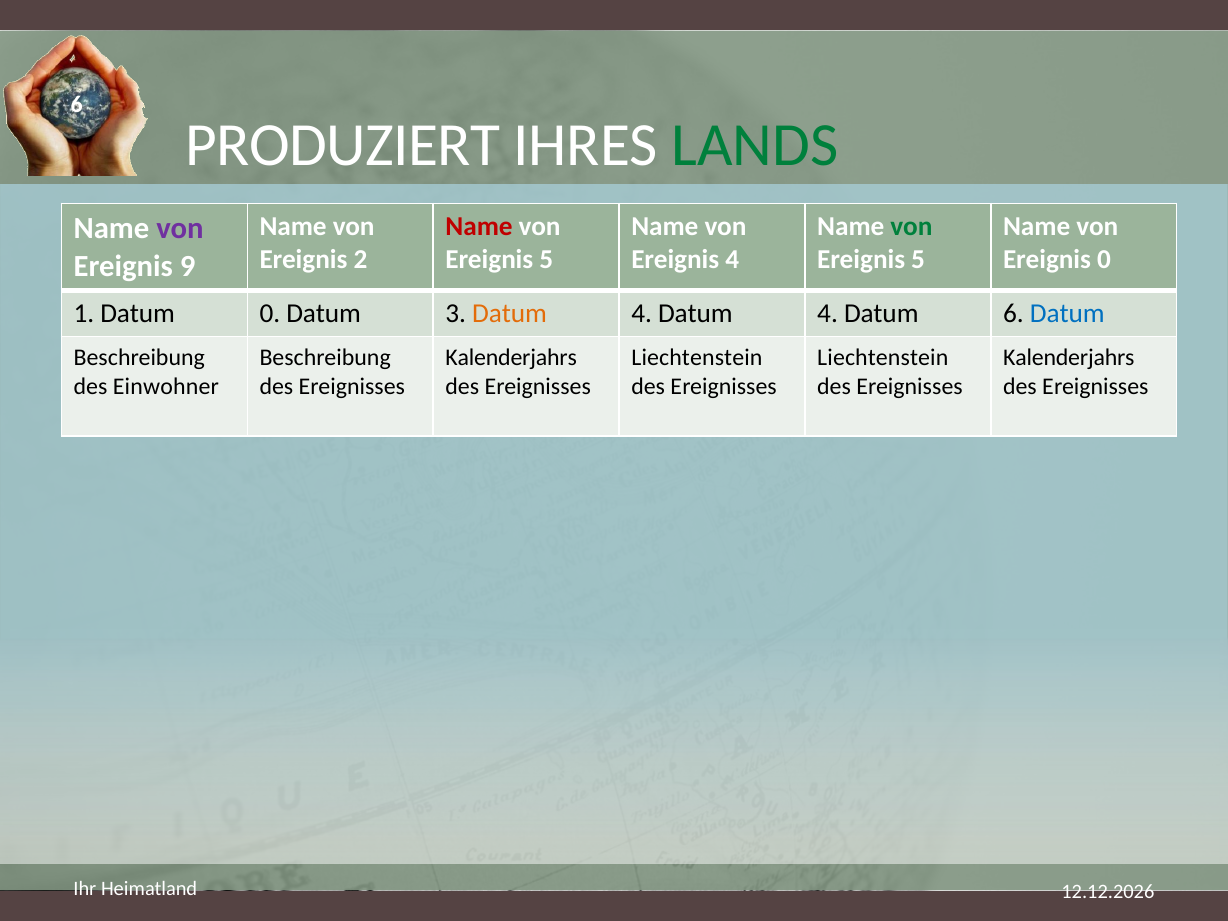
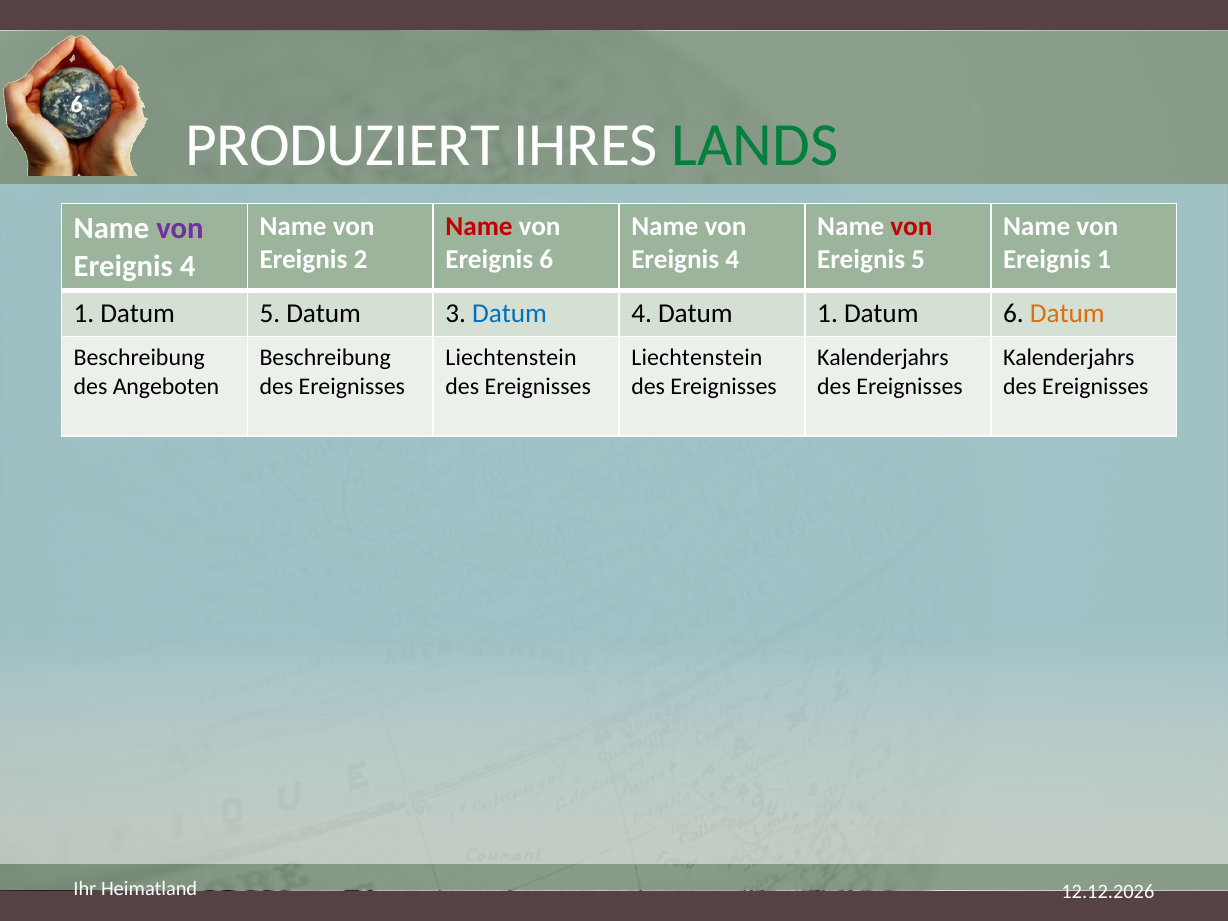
von at (911, 227) colour: green -> red
5 at (546, 260): 5 -> 6
Ereignis 0: 0 -> 1
9 at (188, 266): 9 -> 4
Datum 0: 0 -> 5
Datum at (510, 314) colour: orange -> blue
4 Datum 4: 4 -> 1
Datum at (1067, 314) colour: blue -> orange
Kalenderjahrs at (511, 357): Kalenderjahrs -> Liechtenstein
Liechtenstein at (883, 357): Liechtenstein -> Kalenderjahrs
Einwohner: Einwohner -> Angeboten
